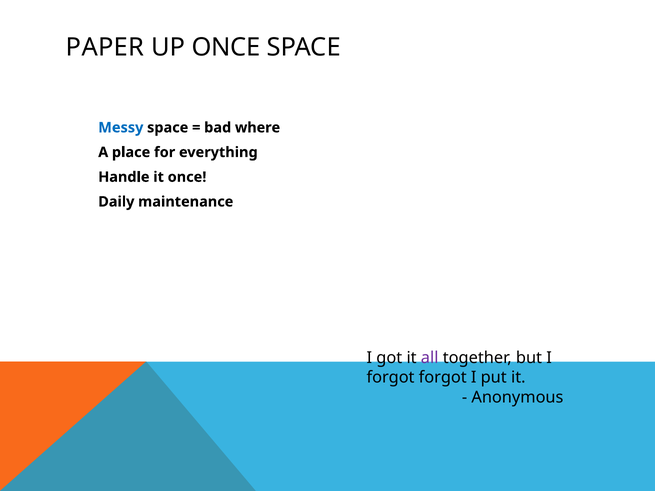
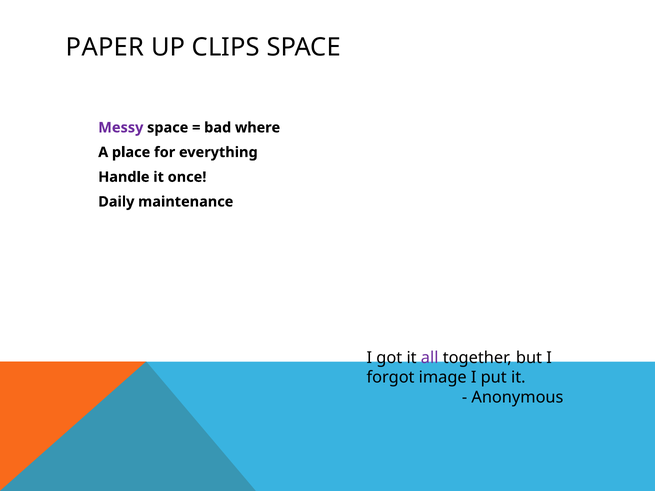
UP ONCE: ONCE -> CLIPS
Messy colour: blue -> purple
forgot forgot: forgot -> image
